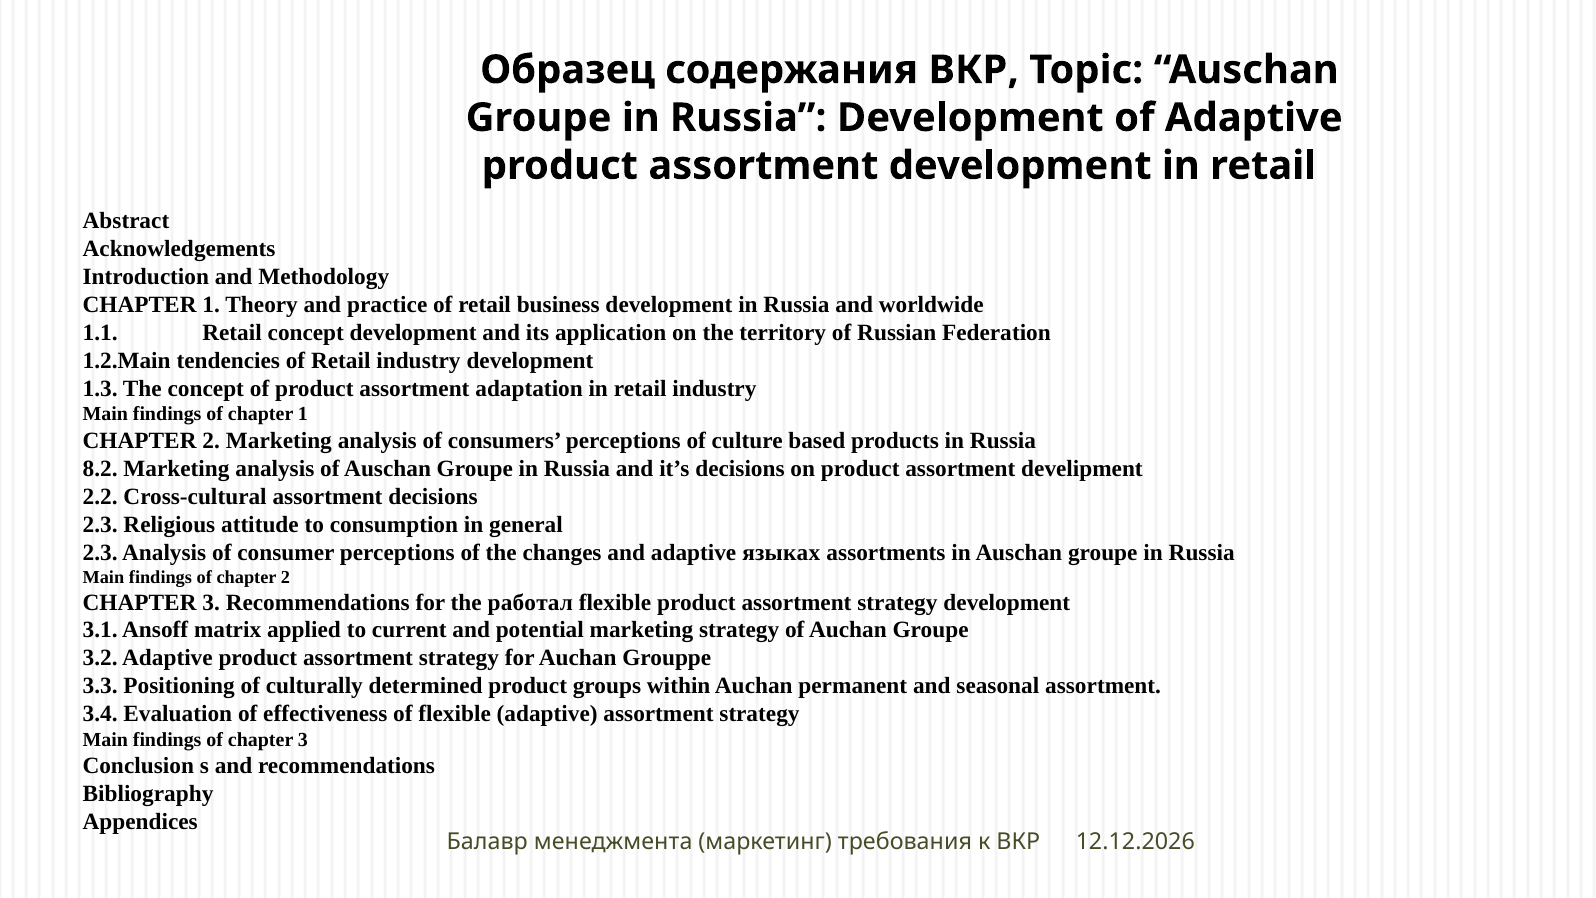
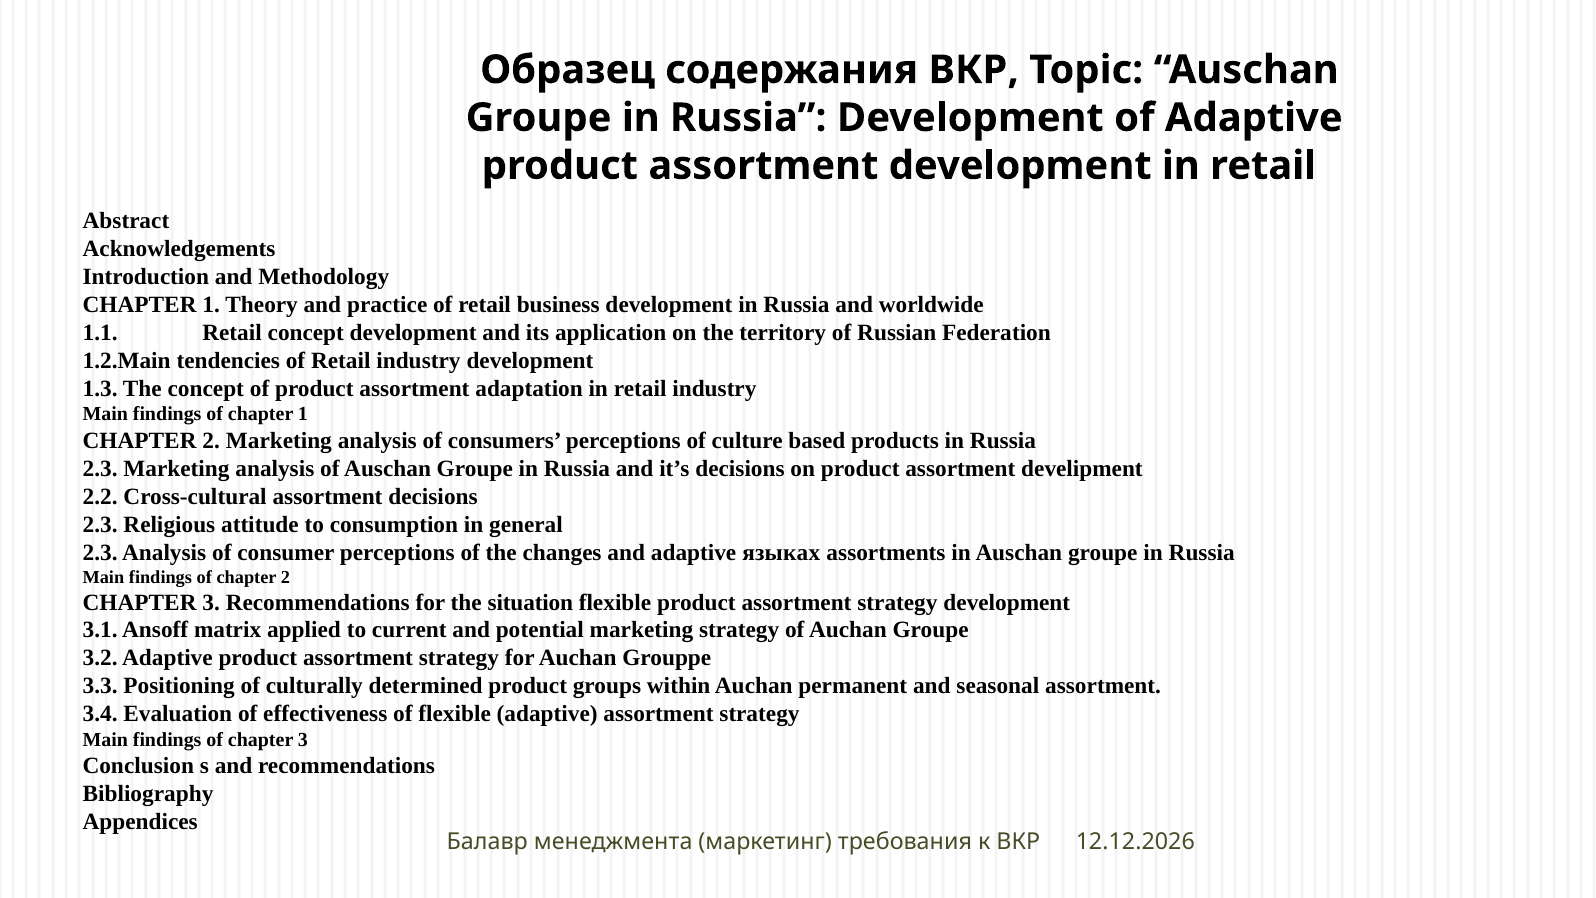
8.2 at (100, 468): 8.2 -> 2.3
работал: работал -> situation
